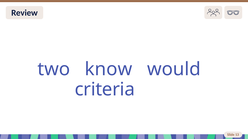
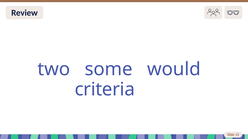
know: know -> some
